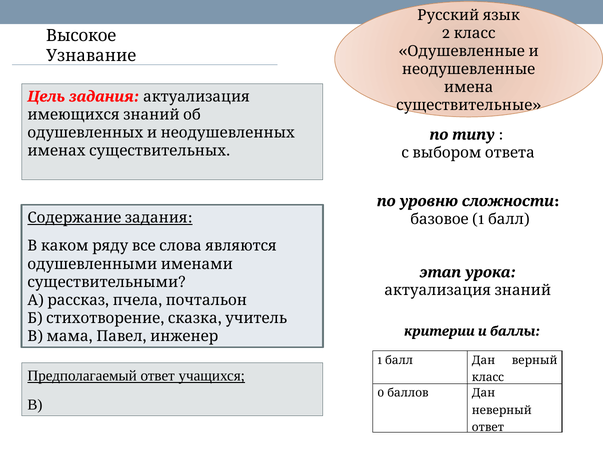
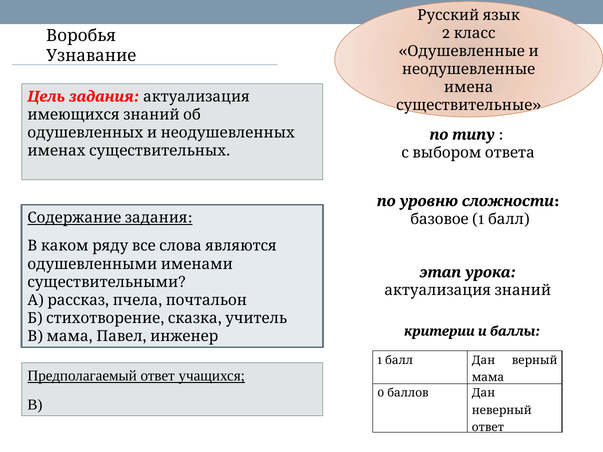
Высокое: Высокое -> Воробья
класс at (488, 378): класс -> мама
